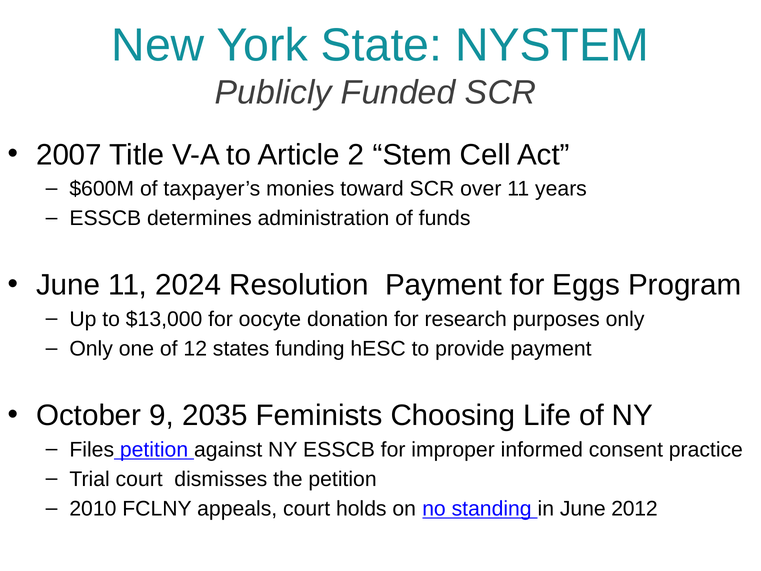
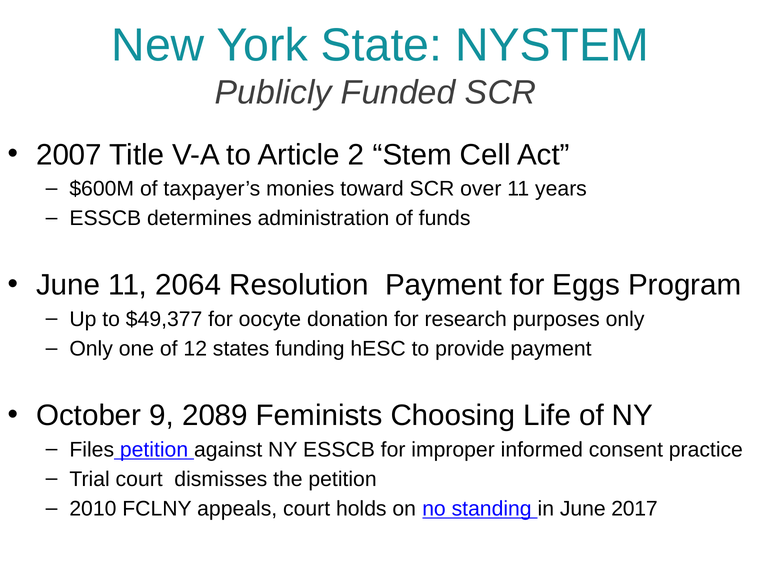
2024: 2024 -> 2064
$13,000: $13,000 -> $49,377
2035: 2035 -> 2089
2012: 2012 -> 2017
